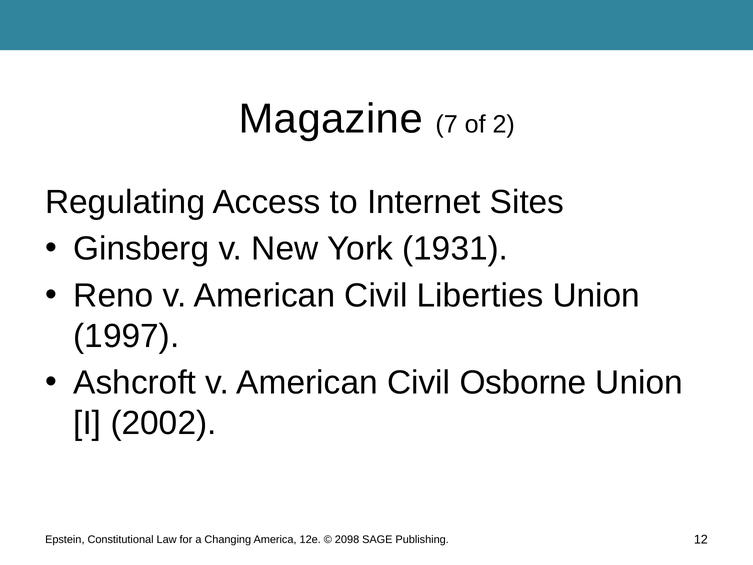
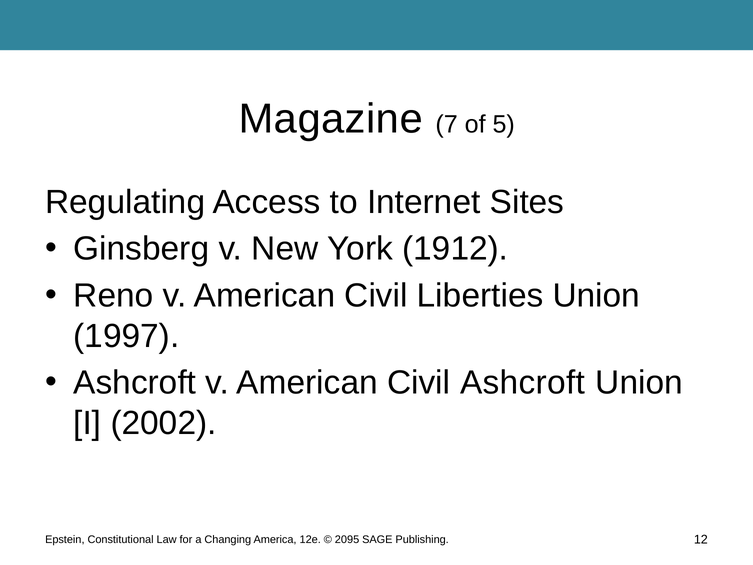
2: 2 -> 5
1931: 1931 -> 1912
Civil Osborne: Osborne -> Ashcroft
2098: 2098 -> 2095
